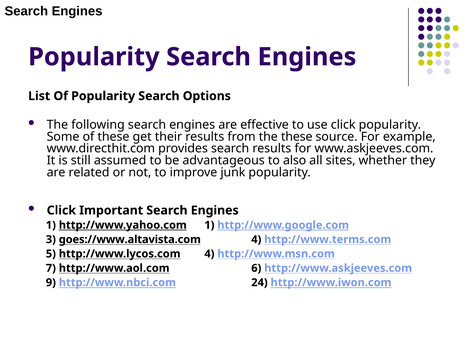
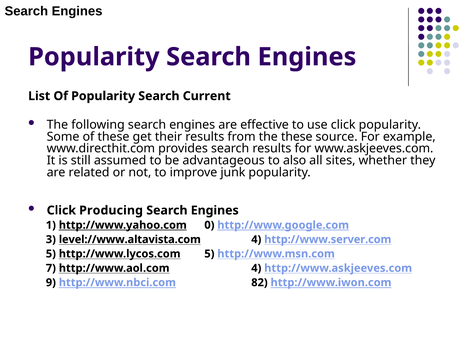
Options: Options -> Current
Important: Important -> Producing
http://www.yahoo.com 1: 1 -> 0
goes://www.altavista.com: goes://www.altavista.com -> level://www.altavista.com
http://www.terms.com: http://www.terms.com -> http://www.server.com
http://www.lycos.com 4: 4 -> 5
http://www.aol.com 6: 6 -> 4
24: 24 -> 82
